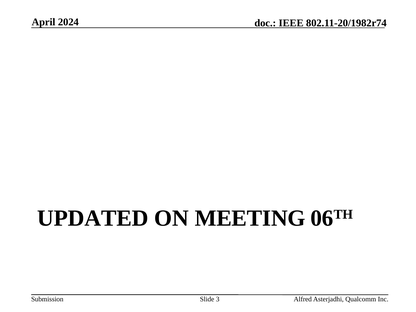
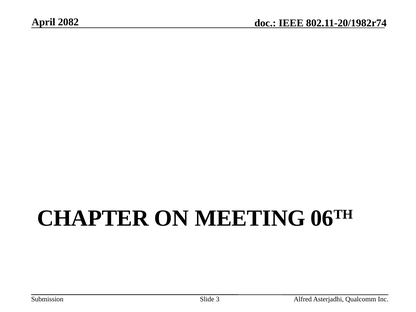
2024: 2024 -> 2082
UPDATED: UPDATED -> CHAPTER
